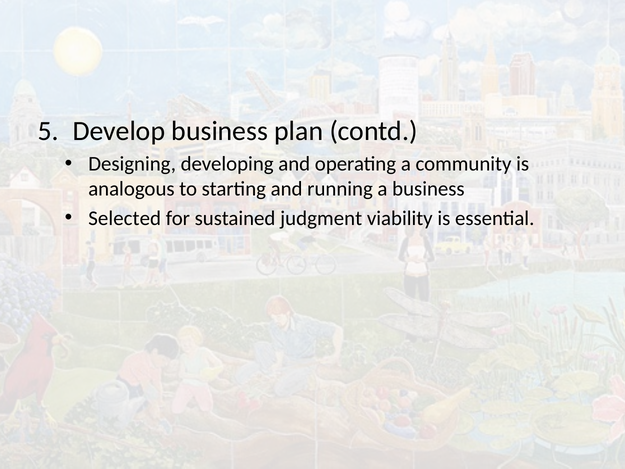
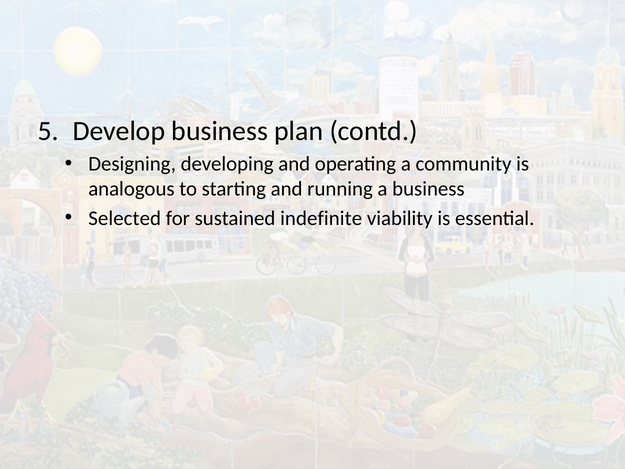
judgment: judgment -> indefinite
